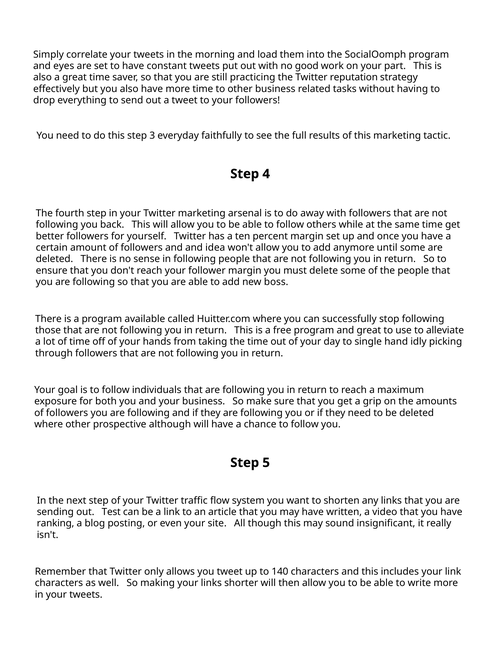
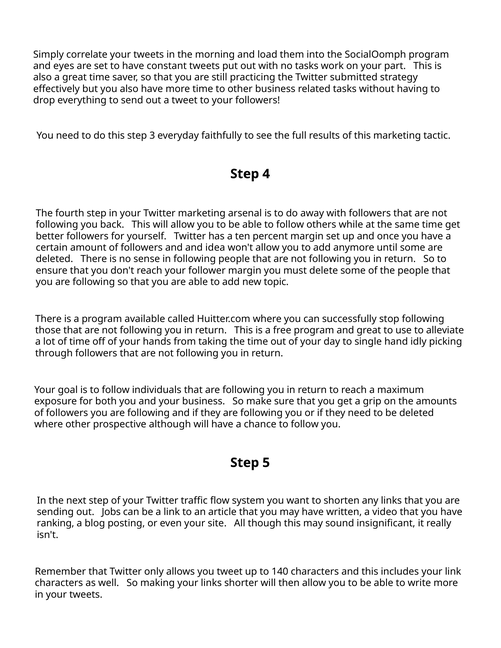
no good: good -> tasks
reputation: reputation -> submitted
boss: boss -> topic
Test: Test -> Jobs
